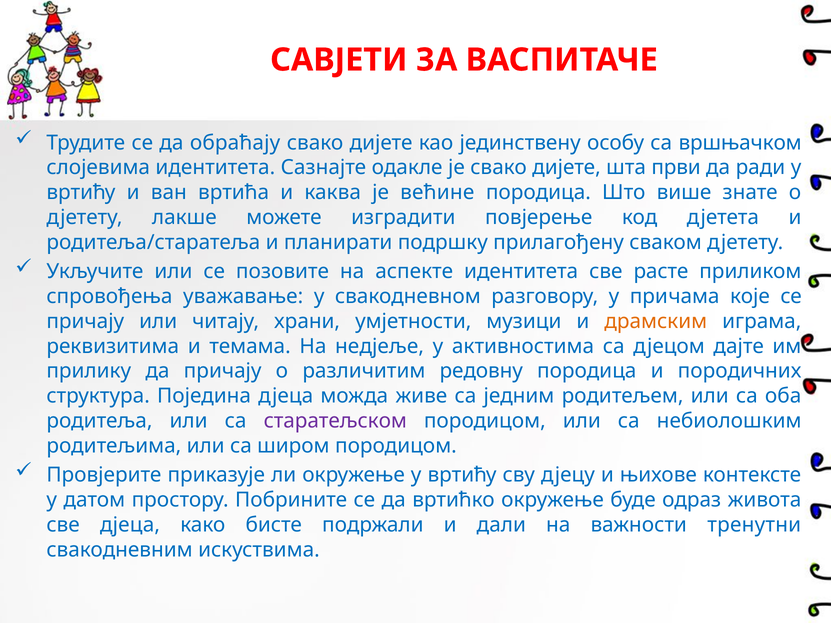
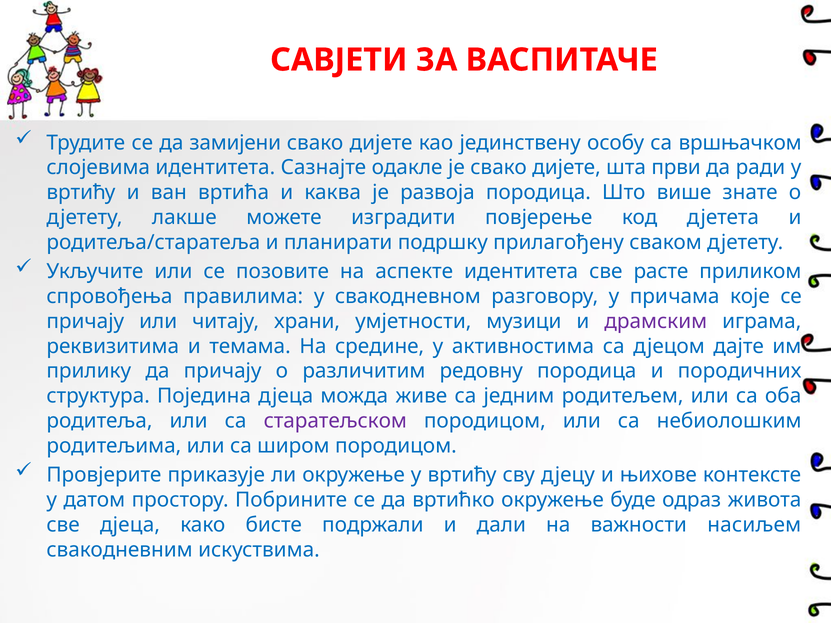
обраћају: обраћају -> замијени
већине: већине -> развоја
уважавање: уважавање -> правилима
драмским colour: orange -> purple
недјеље: недјеље -> средине
тренутни: тренутни -> насиљем
